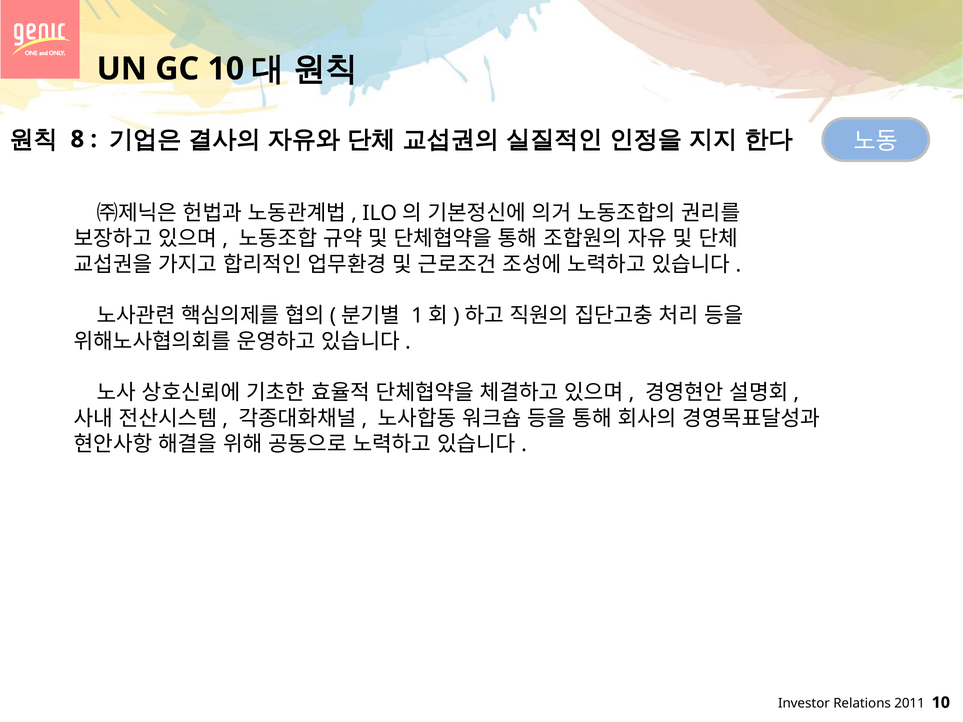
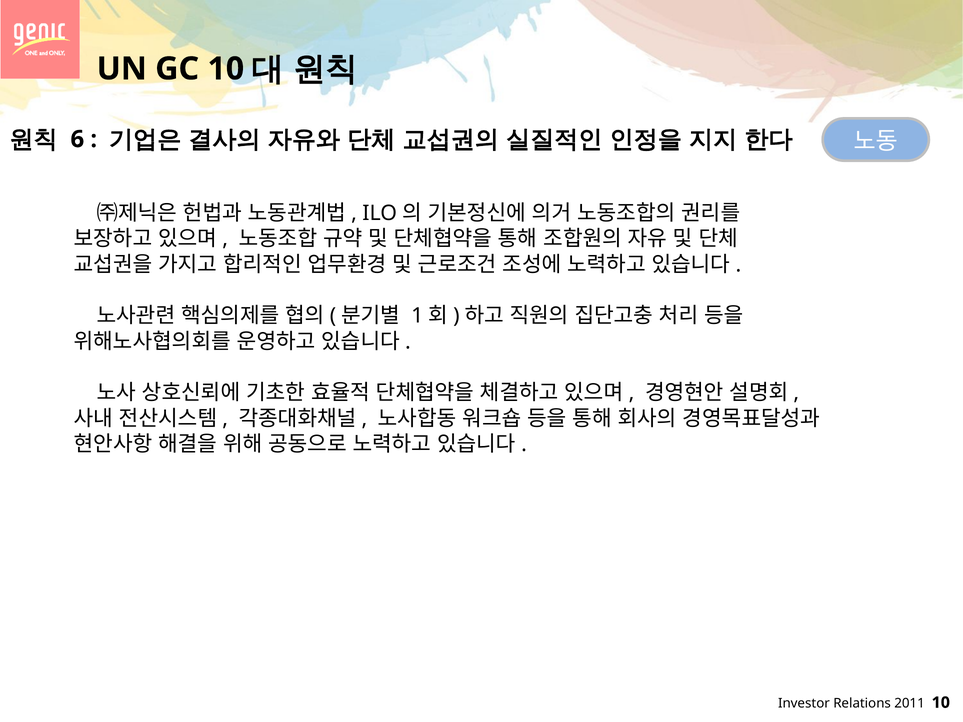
8: 8 -> 6
